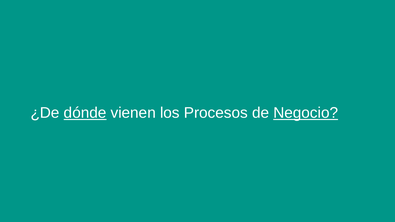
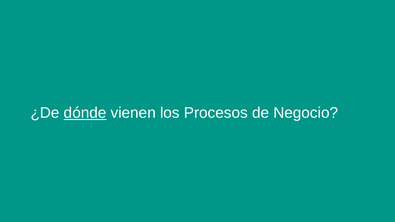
Negocio underline: present -> none
